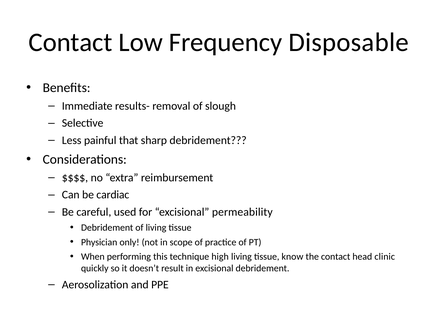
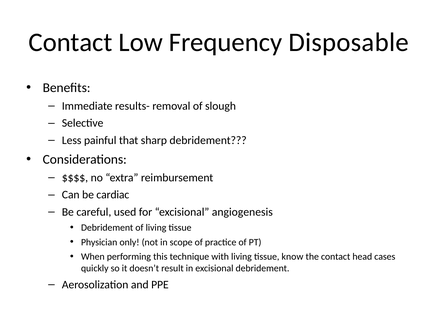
permeability: permeability -> angiogenesis
high: high -> with
clinic: clinic -> cases
